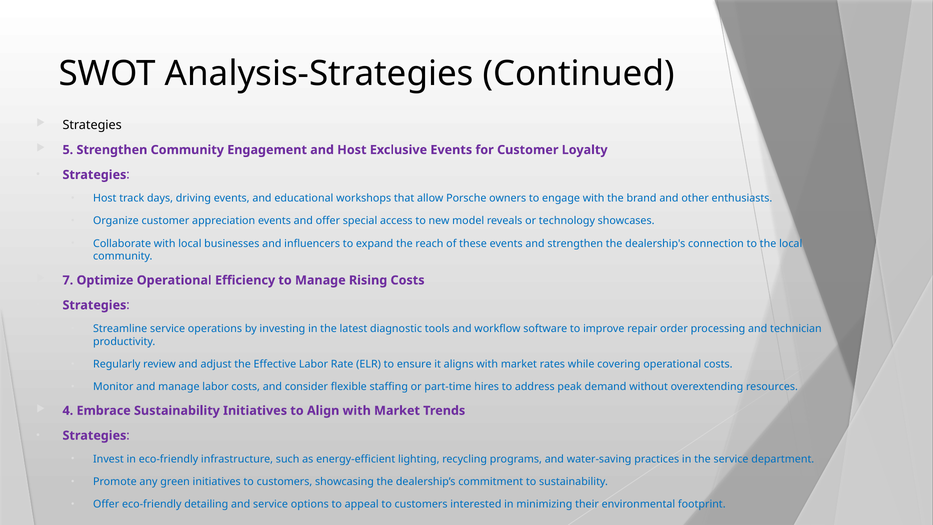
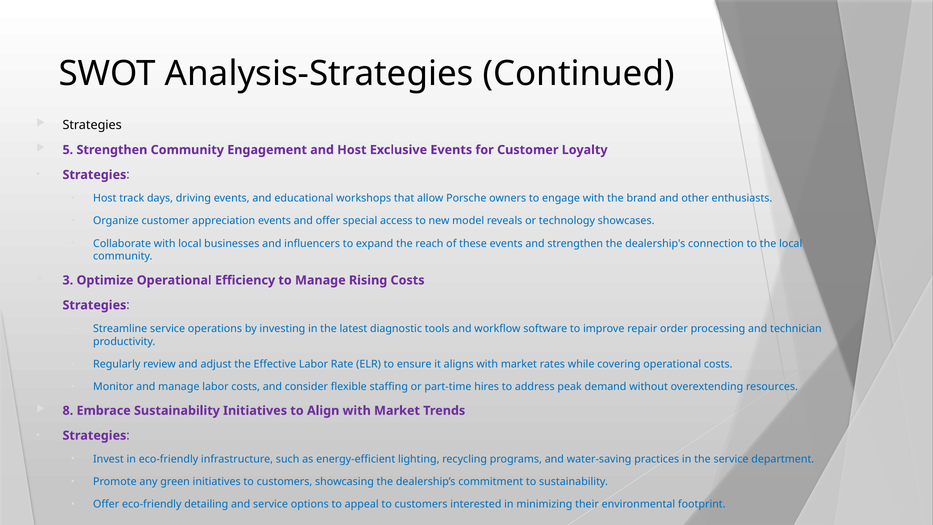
7: 7 -> 3
4: 4 -> 8
